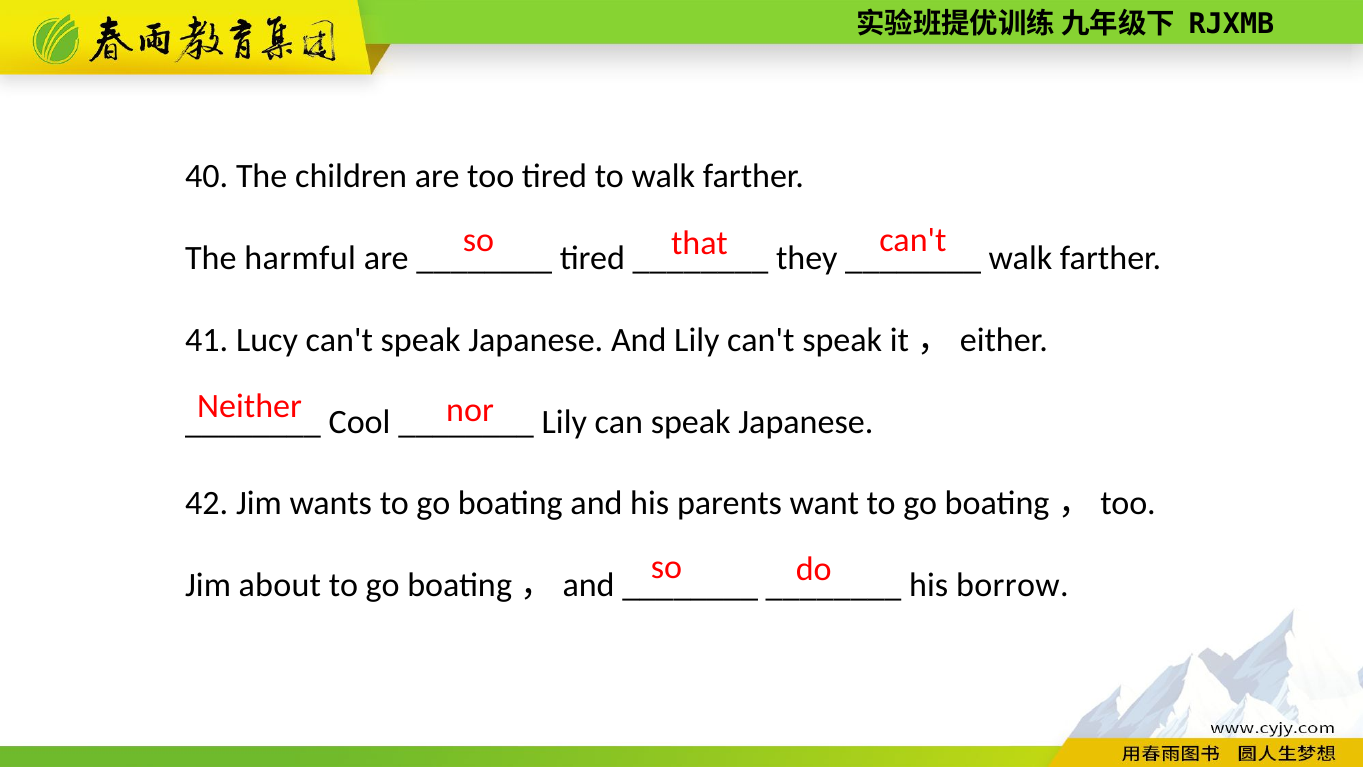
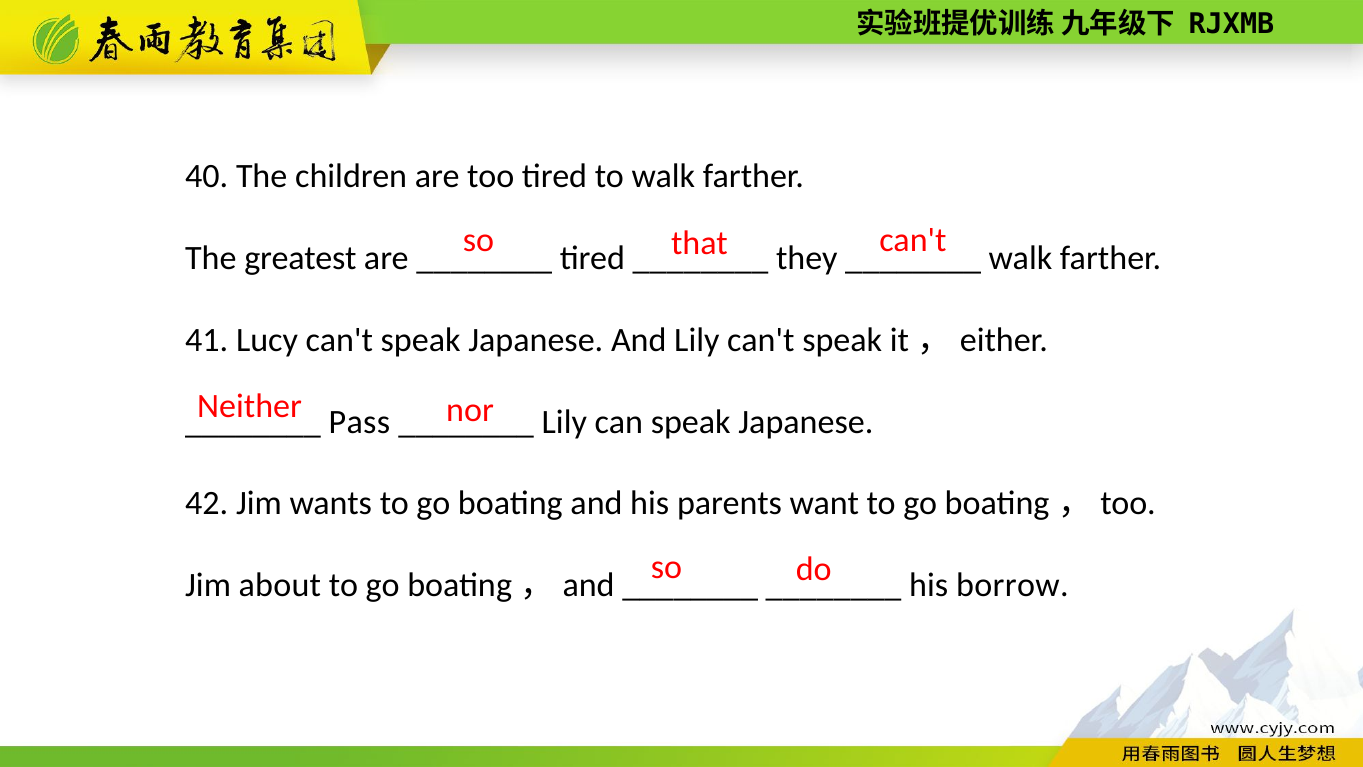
harmful: harmful -> greatest
Cool: Cool -> Pass
